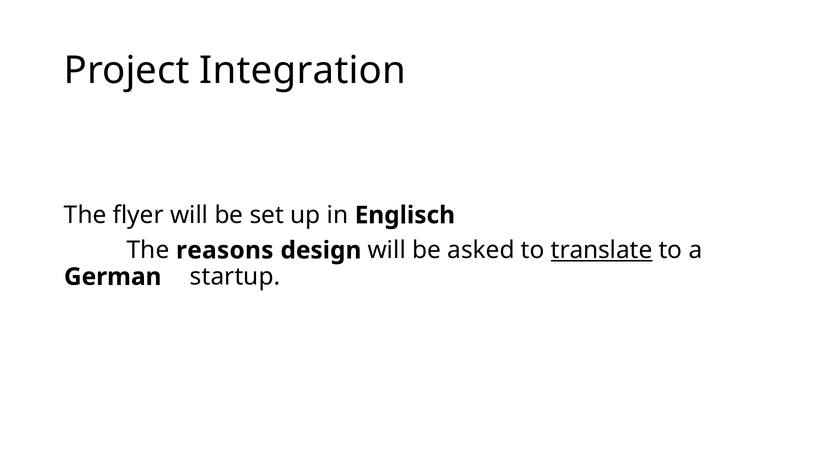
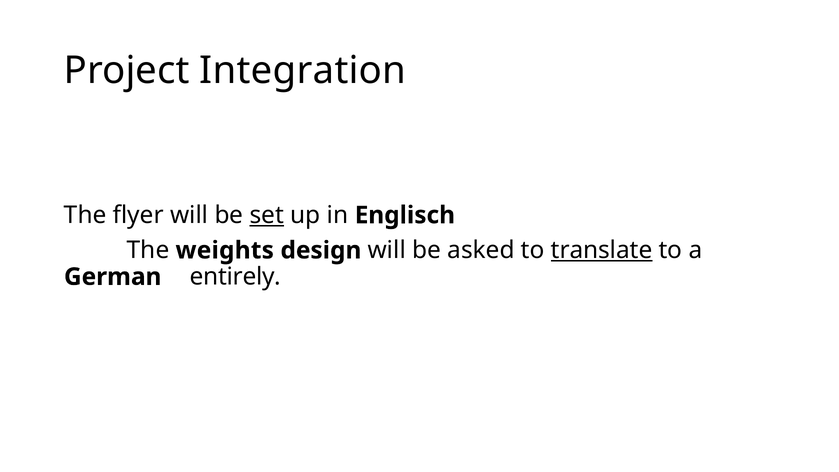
set underline: none -> present
reasons: reasons -> weights
startup: startup -> entirely
